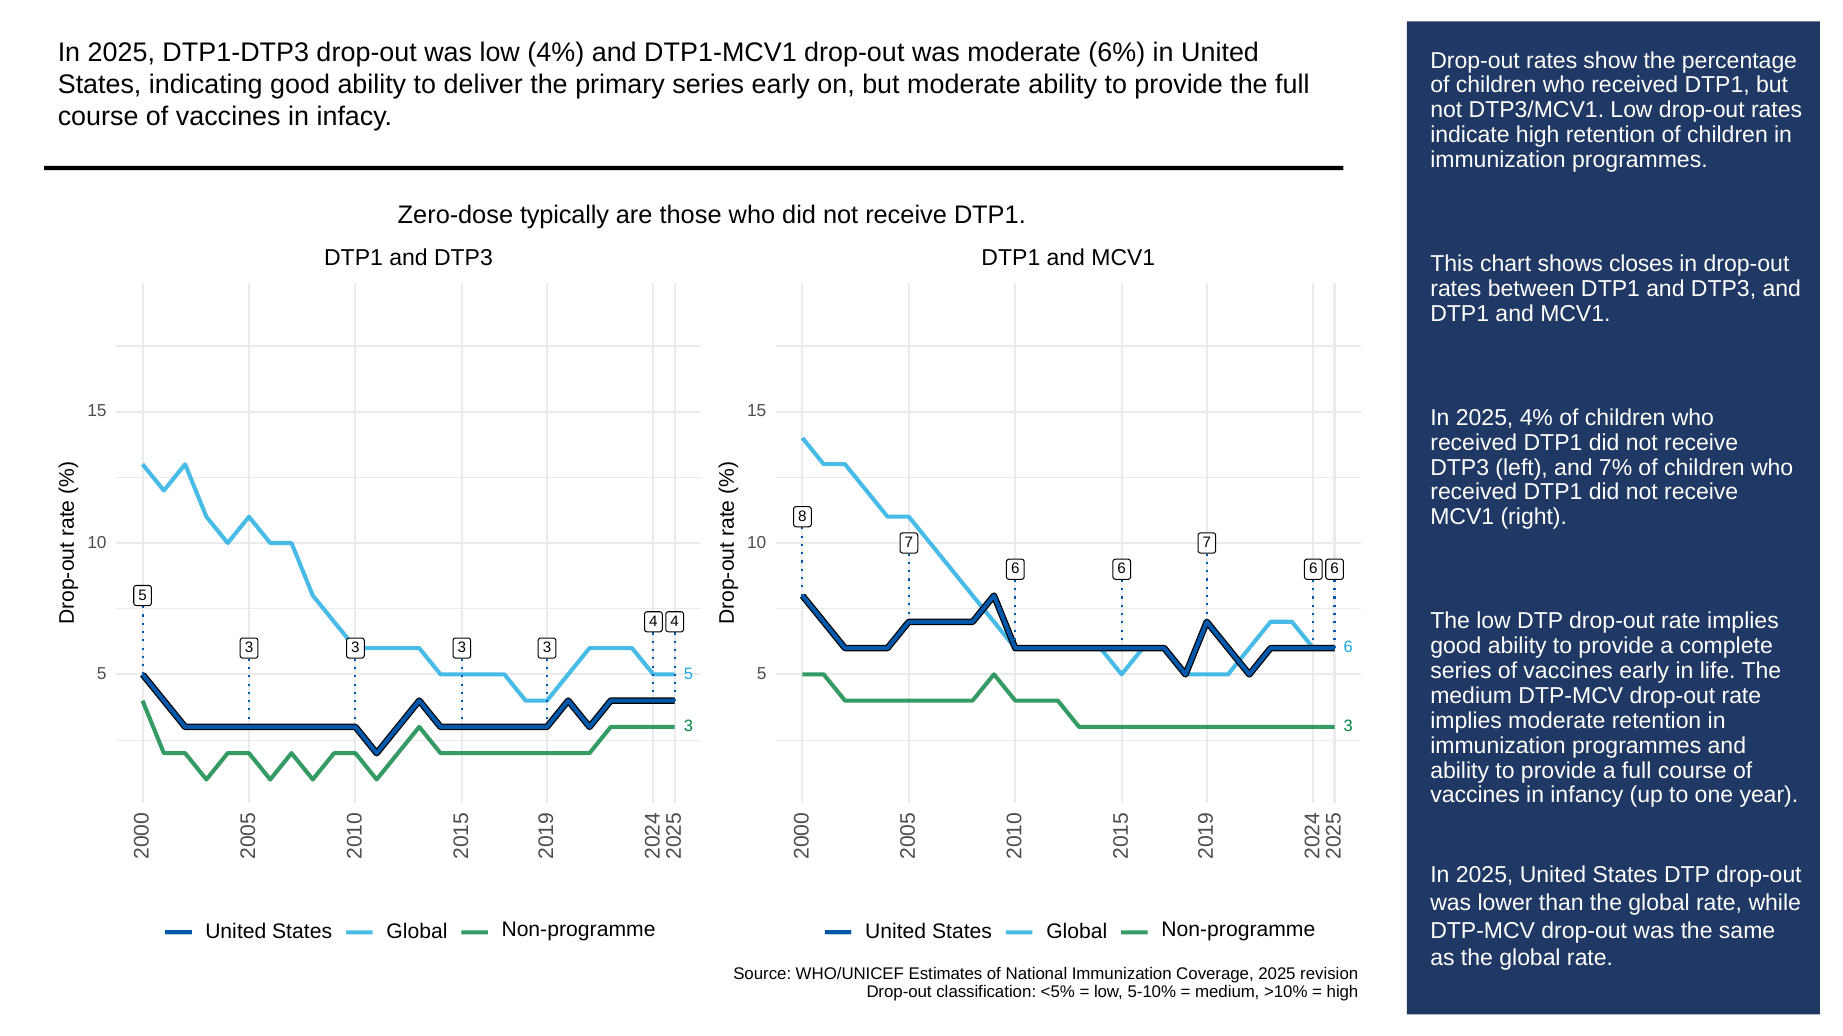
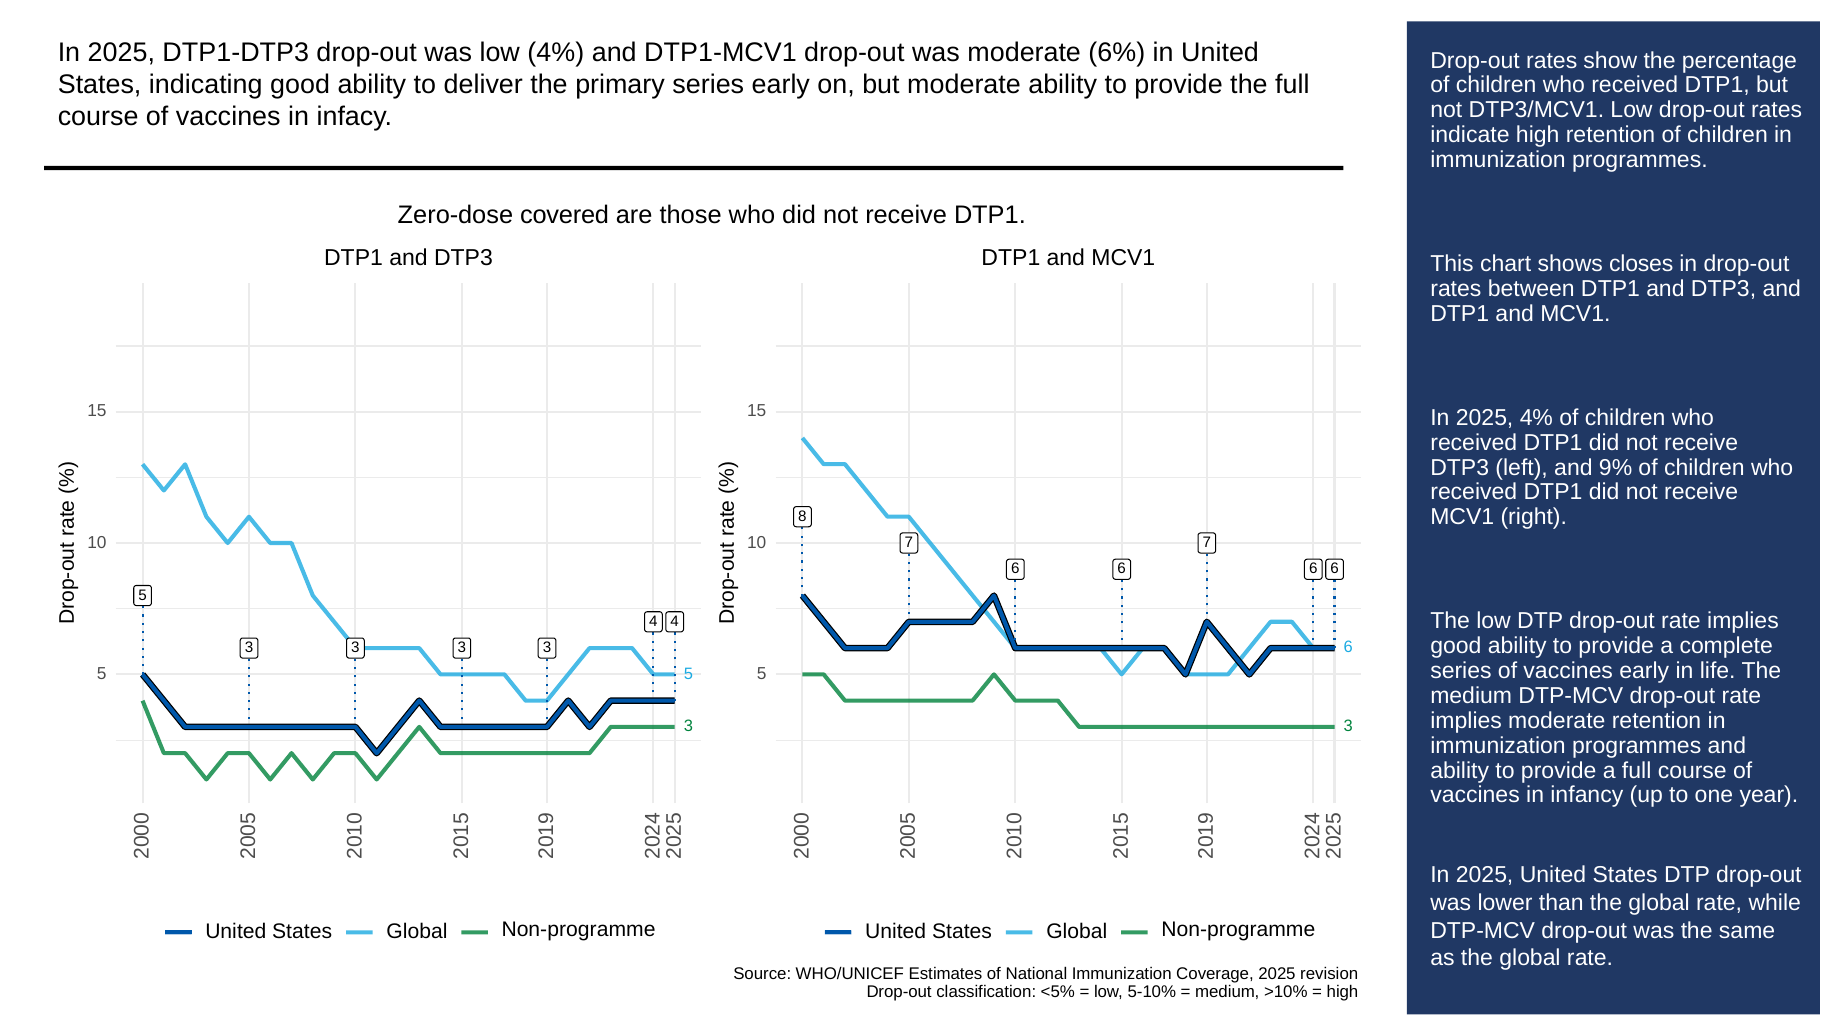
typically: typically -> covered
7%: 7% -> 9%
